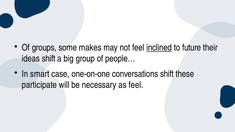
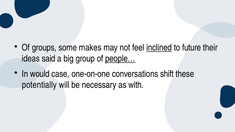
ideas shift: shift -> said
people… underline: none -> present
smart: smart -> would
participate: participate -> potentially
as feel: feel -> with
